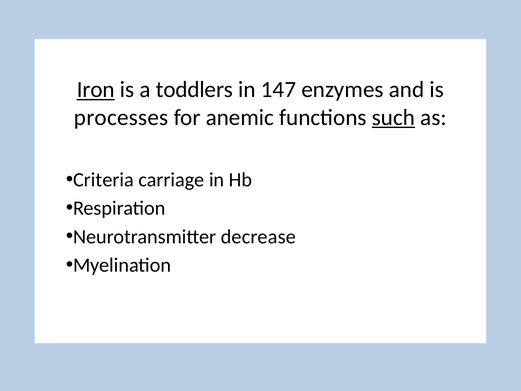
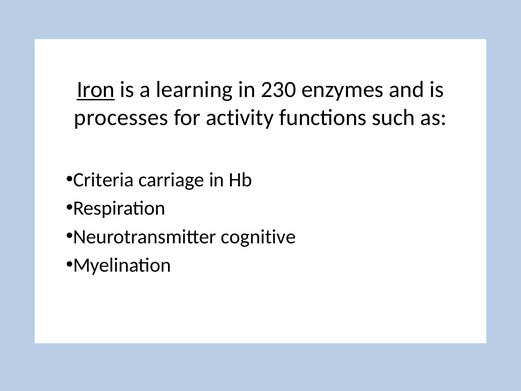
toddlers: toddlers -> learning
147: 147 -> 230
anemic: anemic -> activity
such underline: present -> none
decrease: decrease -> cognitive
